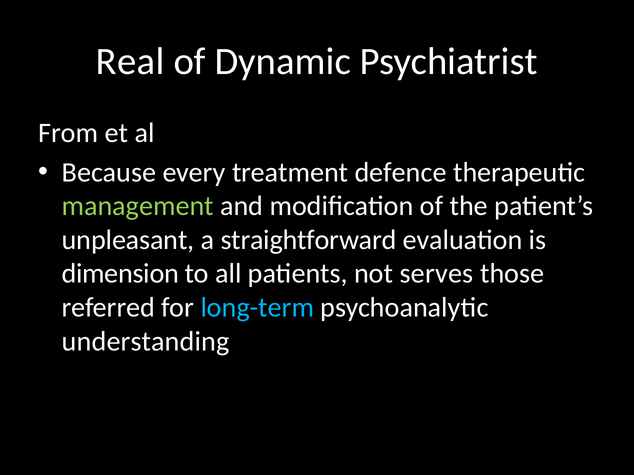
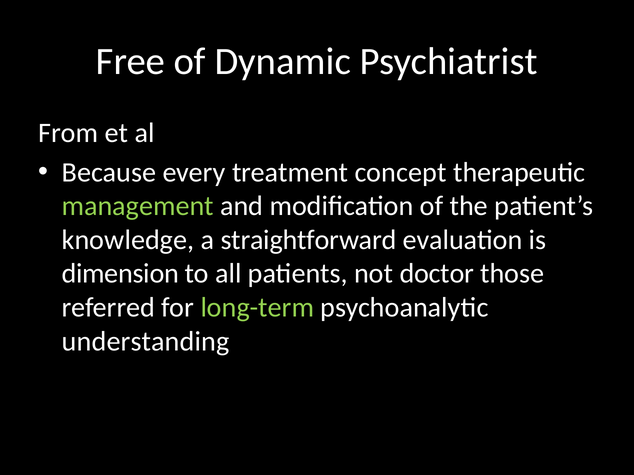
Real: Real -> Free
defence: defence -> concept
unpleasant: unpleasant -> knowledge
serves: serves -> doctor
long-term colour: light blue -> light green
